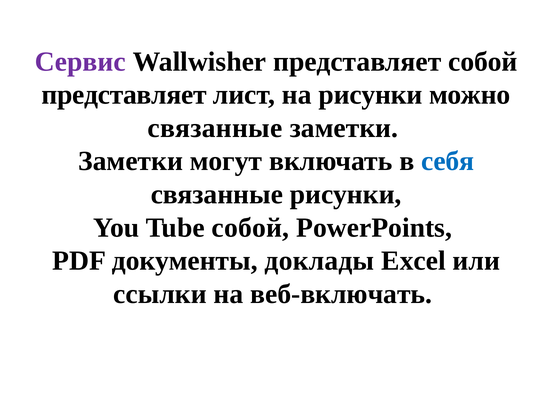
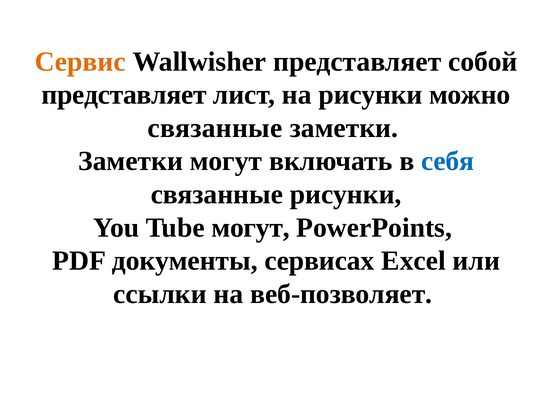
Сервис colour: purple -> orange
Tube собой: собой -> могут
доклады: доклады -> сервисах
веб-включать: веб-включать -> веб-позволяет
